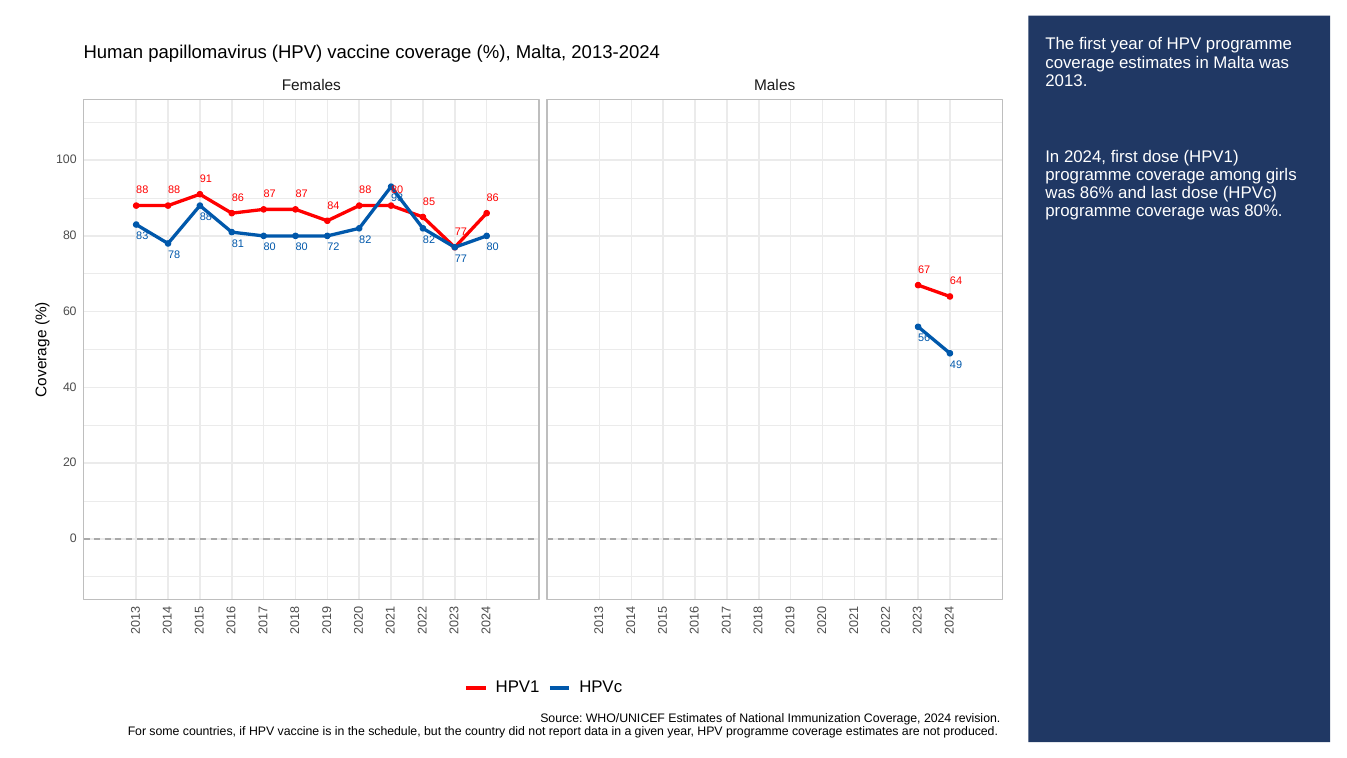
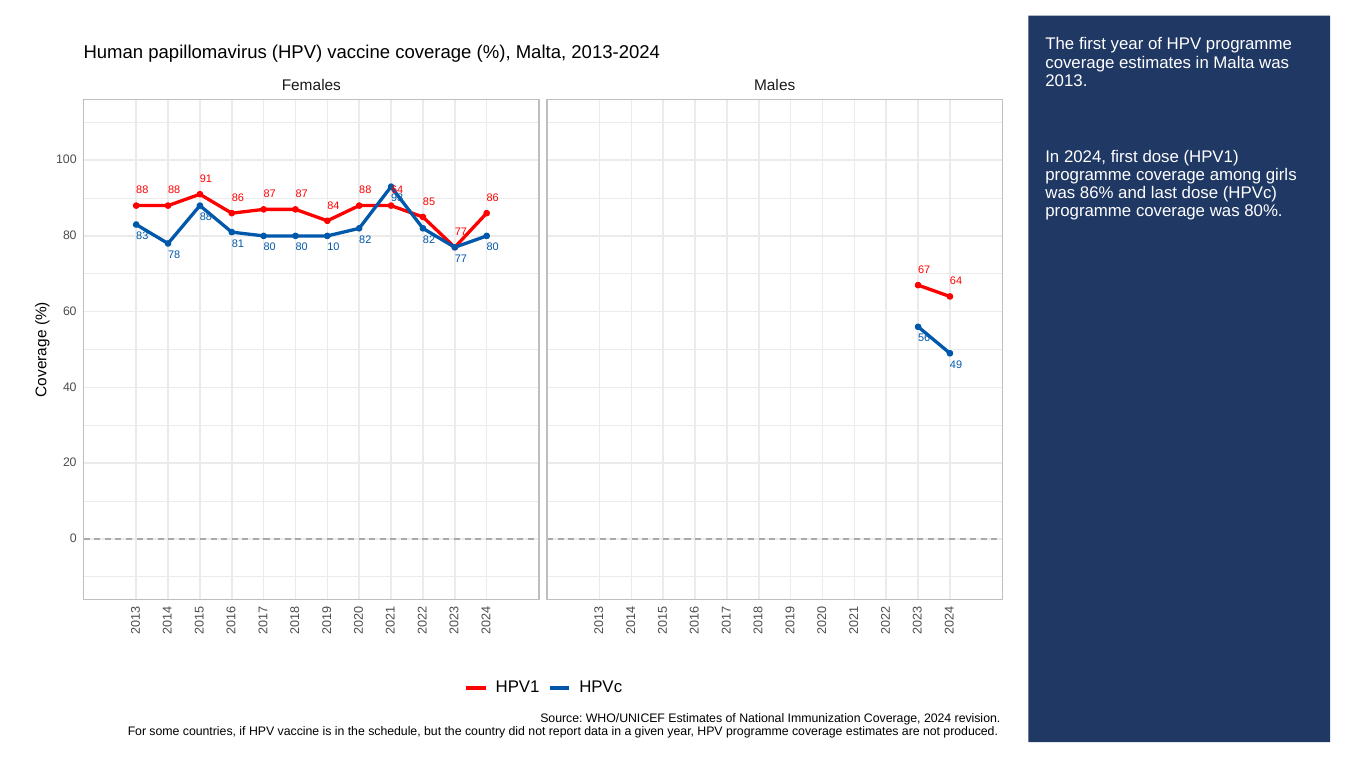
88 80: 80 -> 64
72: 72 -> 10
